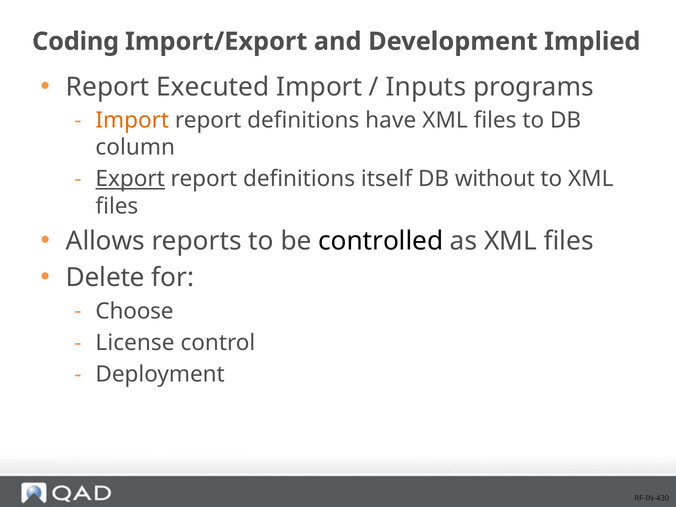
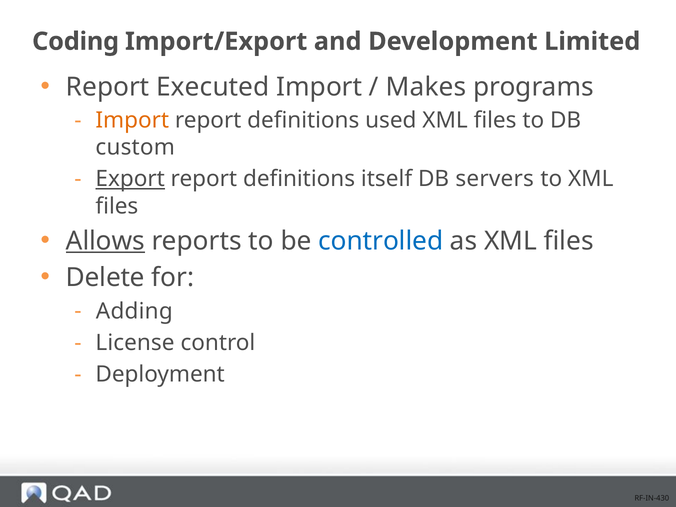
Implied: Implied -> Limited
Inputs: Inputs -> Makes
have: have -> used
column: column -> custom
without: without -> servers
Allows underline: none -> present
controlled colour: black -> blue
Choose: Choose -> Adding
